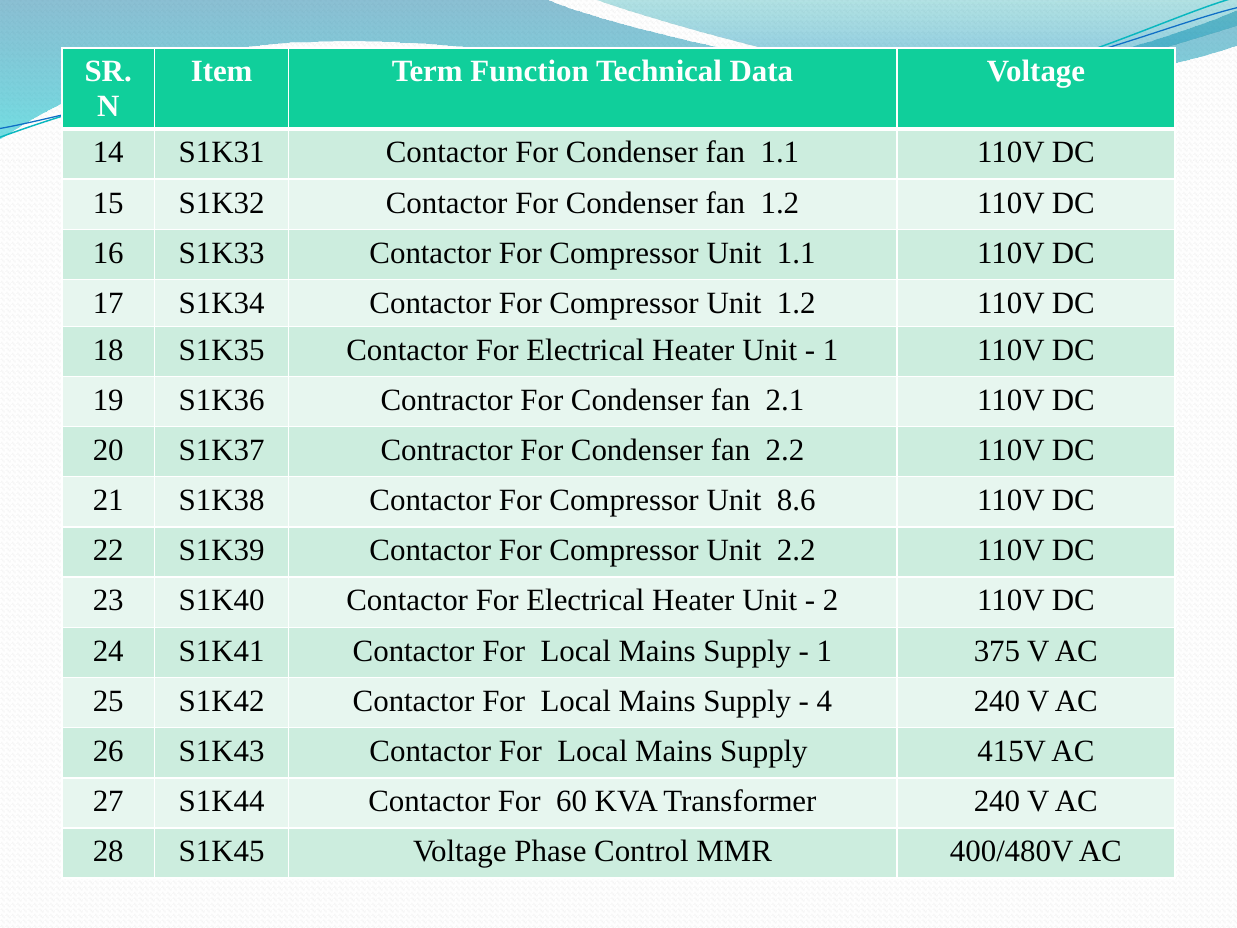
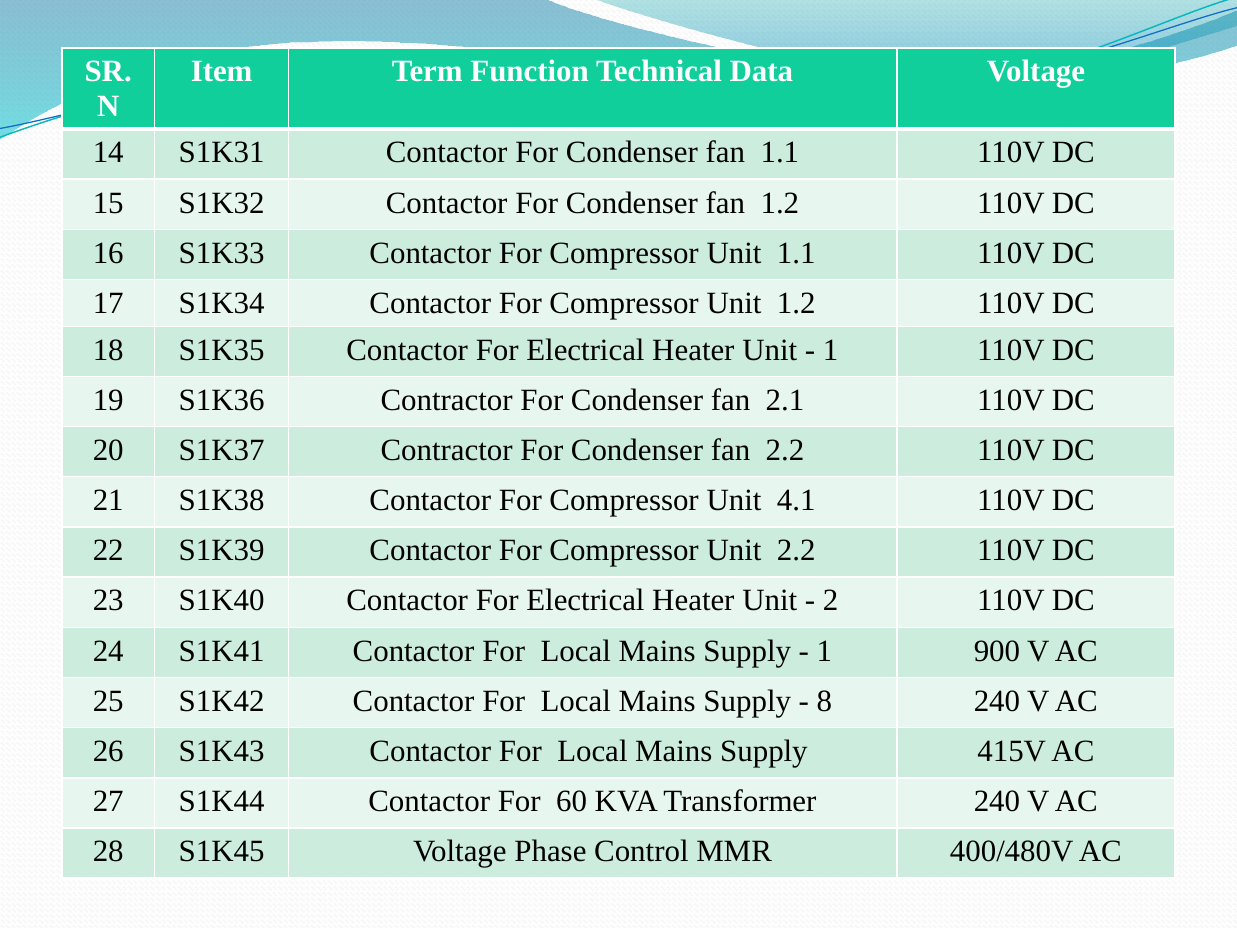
8.6: 8.6 -> 4.1
375: 375 -> 900
4: 4 -> 8
